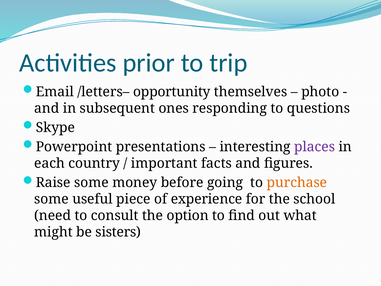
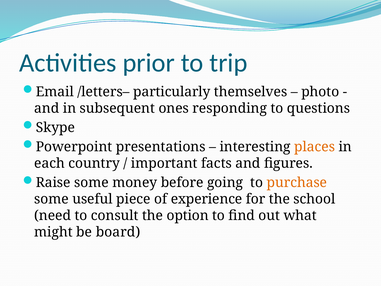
opportunity: opportunity -> particularly
places colour: purple -> orange
sisters: sisters -> board
